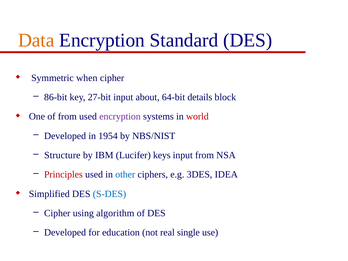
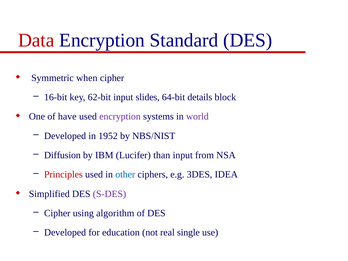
Data colour: orange -> red
86-bit: 86-bit -> 16-bit
27-bit: 27-bit -> 62-bit
about: about -> slides
of from: from -> have
world colour: red -> purple
1954: 1954 -> 1952
Structure: Structure -> Diffusion
keys: keys -> than
S-DES colour: blue -> purple
